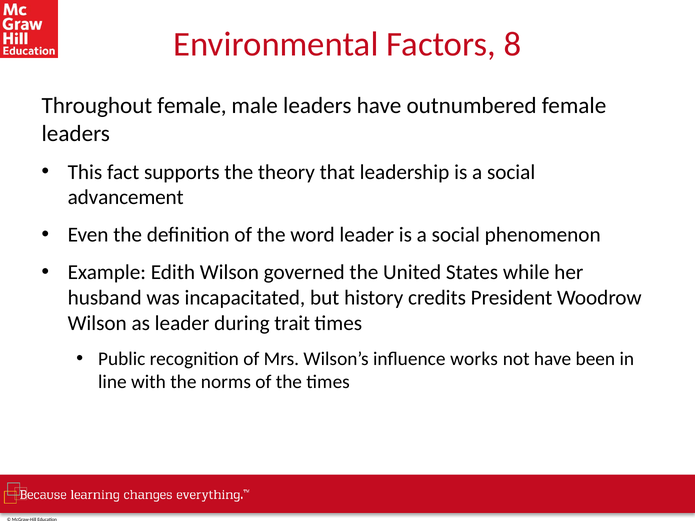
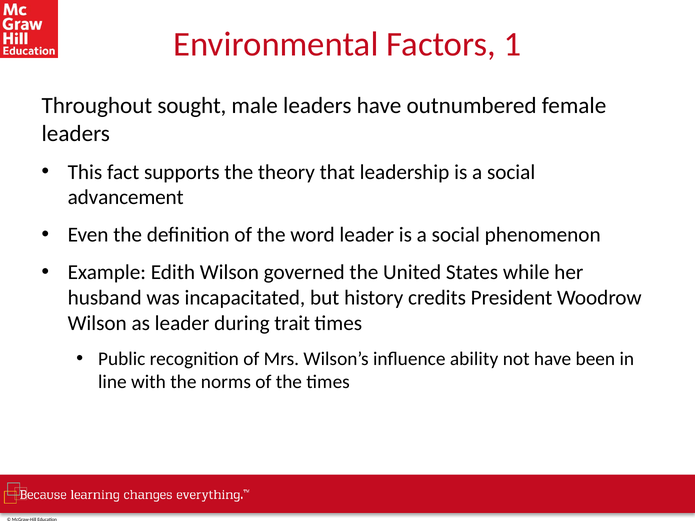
8: 8 -> 1
Throughout female: female -> sought
works: works -> ability
